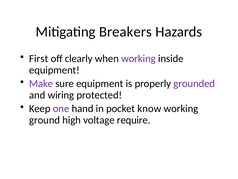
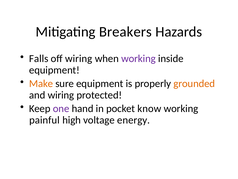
First: First -> Falls
off clearly: clearly -> wiring
Make colour: purple -> orange
grounded colour: purple -> orange
ground: ground -> painful
require: require -> energy
